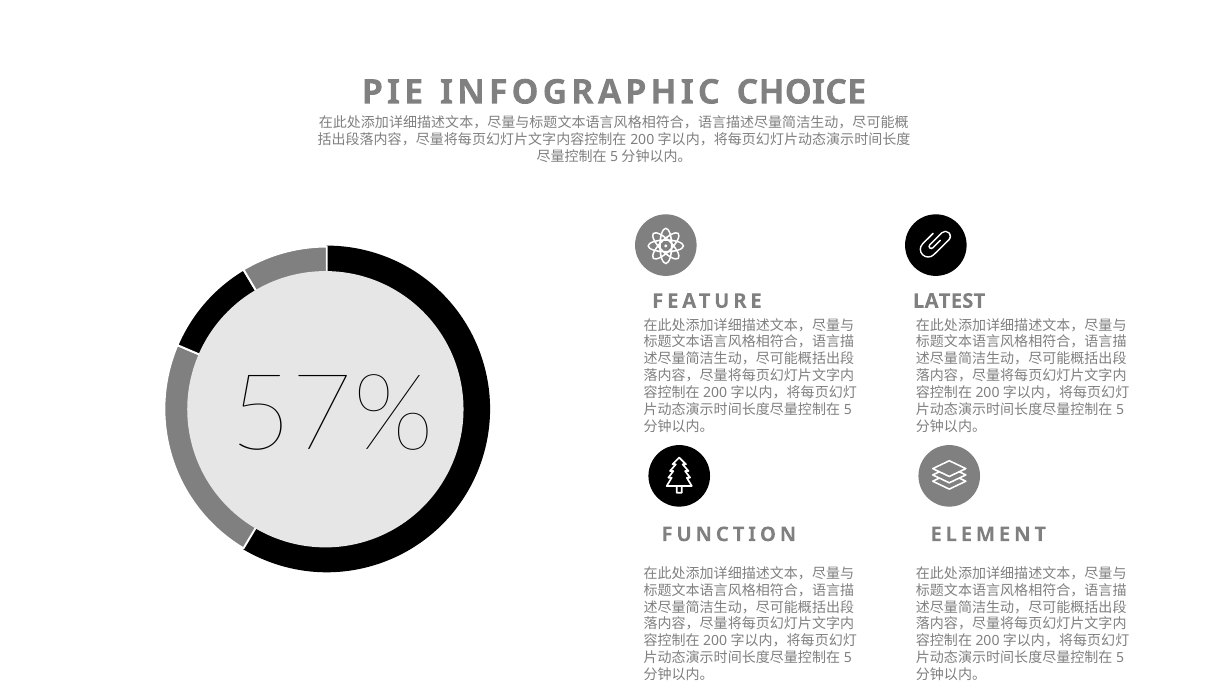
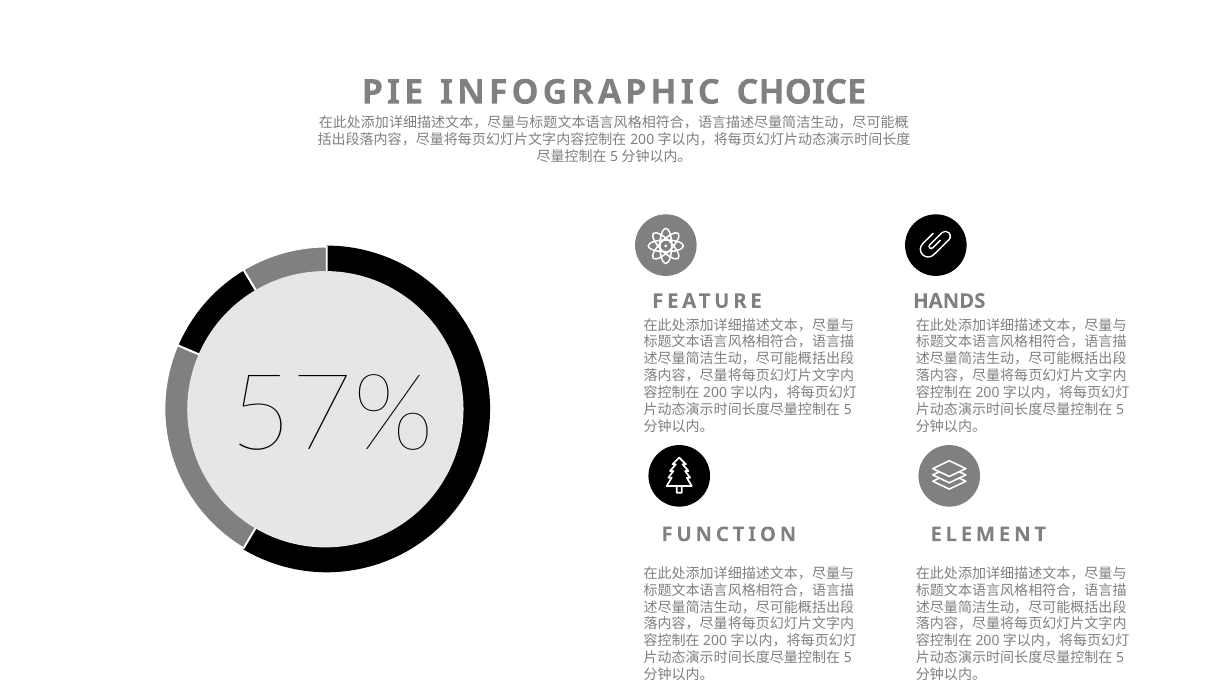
LATEST: LATEST -> HANDS
